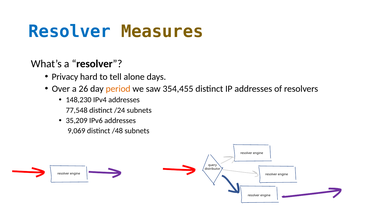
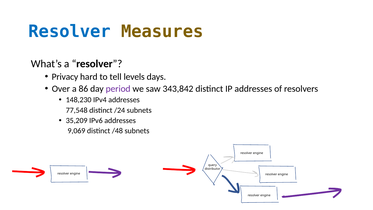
alone: alone -> levels
26: 26 -> 86
period colour: orange -> purple
354,455: 354,455 -> 343,842
